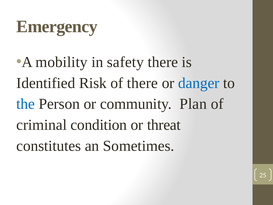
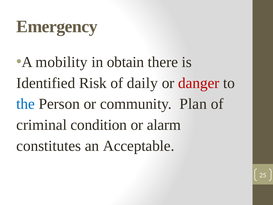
safety: safety -> obtain
of there: there -> daily
danger colour: blue -> red
threat: threat -> alarm
Sometimes: Sometimes -> Acceptable
